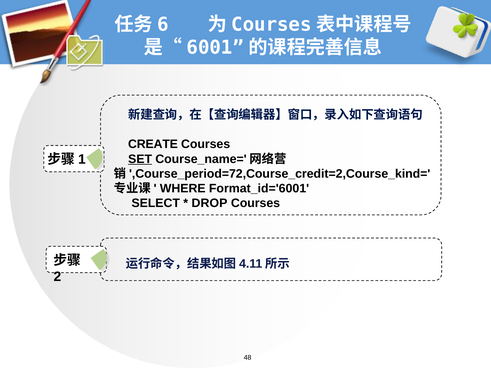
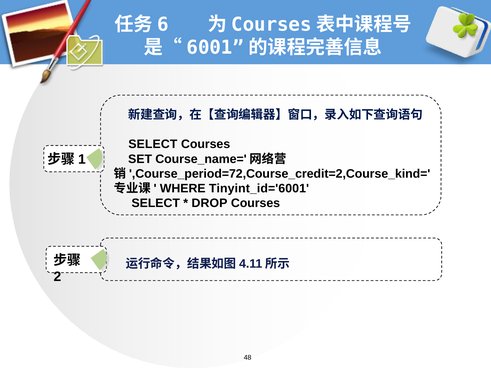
CREATE at (153, 144): CREATE -> SELECT
SET underline: present -> none
Format_id='6001: Format_id='6001 -> Tinyint_id='6001
